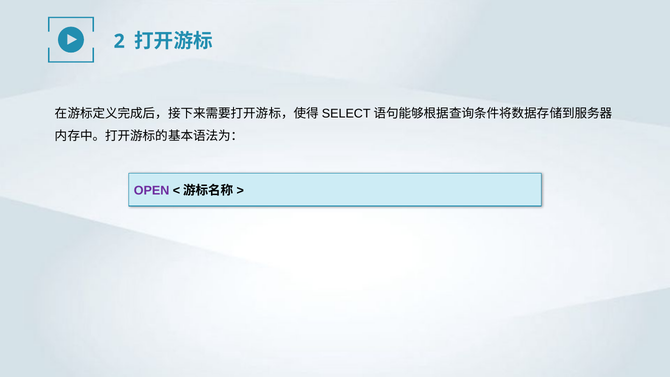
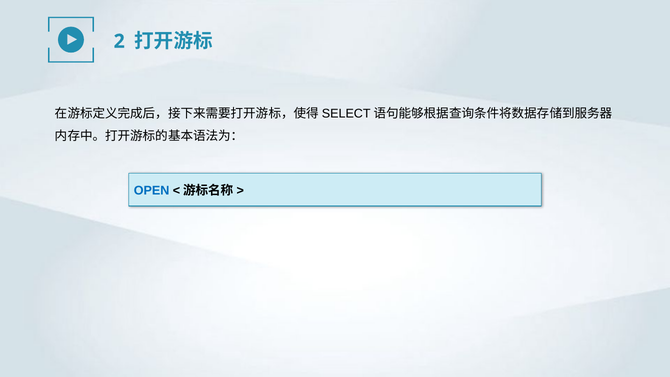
OPEN colour: purple -> blue
